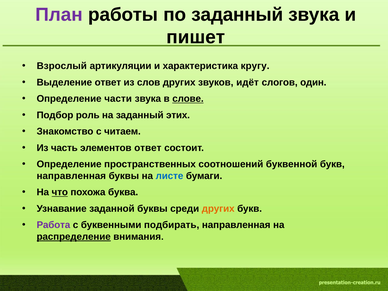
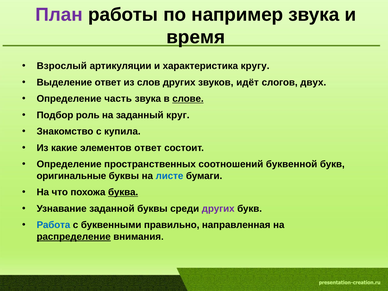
по заданный: заданный -> например
пишет: пишет -> время
один: один -> двух
части: части -> часть
этих: этих -> круг
читаем: читаем -> купила
часть: часть -> какие
направленная at (71, 176): направленная -> оригинальные
что underline: present -> none
буква underline: none -> present
других at (218, 209) colour: orange -> purple
Работа colour: purple -> blue
подбирать: подбирать -> правильно
